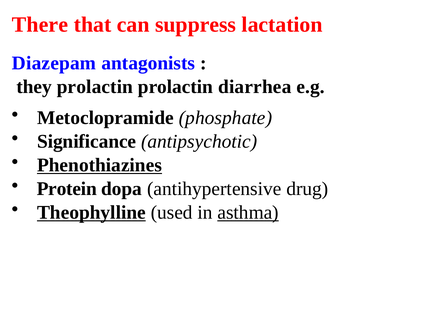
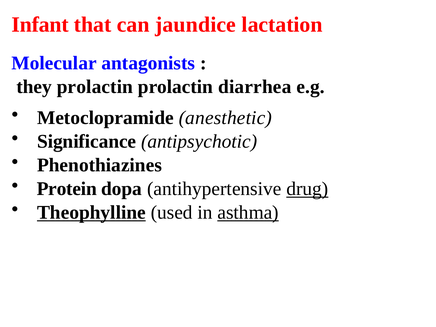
There: There -> Infant
suppress: suppress -> jaundice
Diazepam: Diazepam -> Molecular
phosphate: phosphate -> anesthetic
Phenothiazines underline: present -> none
drug underline: none -> present
